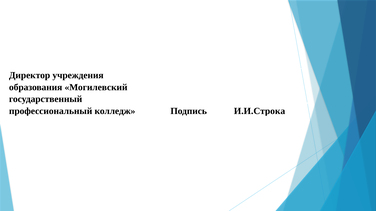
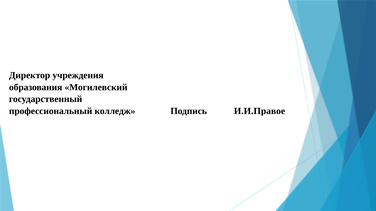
И.И.Строка: И.И.Строка -> И.И.Правое
